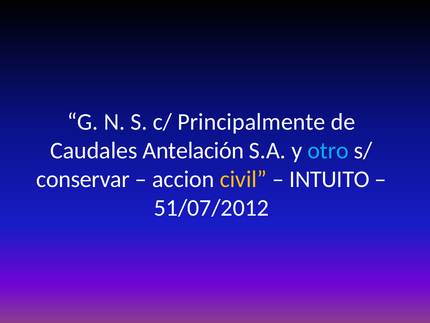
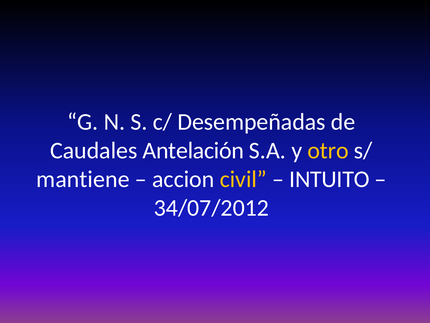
Principalmente: Principalmente -> Desempeñadas
otro colour: light blue -> yellow
conservar: conservar -> mantiene
51/07/2012: 51/07/2012 -> 34/07/2012
